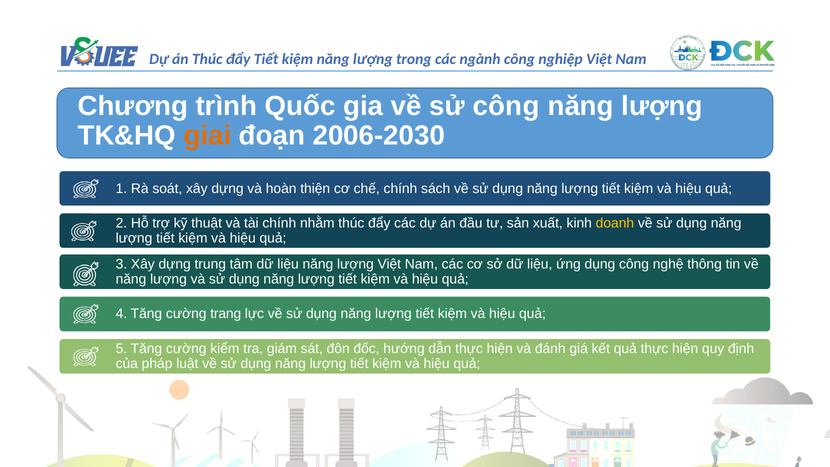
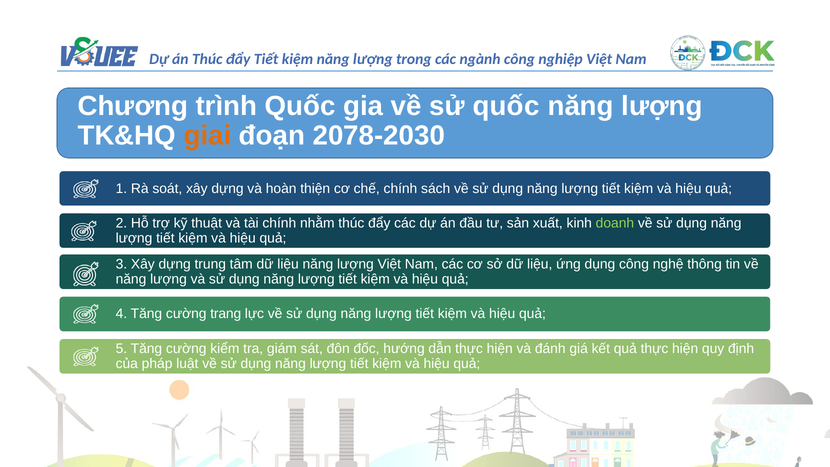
sử công: công -> quốc
2006-2030: 2006-2030 -> 2078-2030
doanh colour: yellow -> light green
